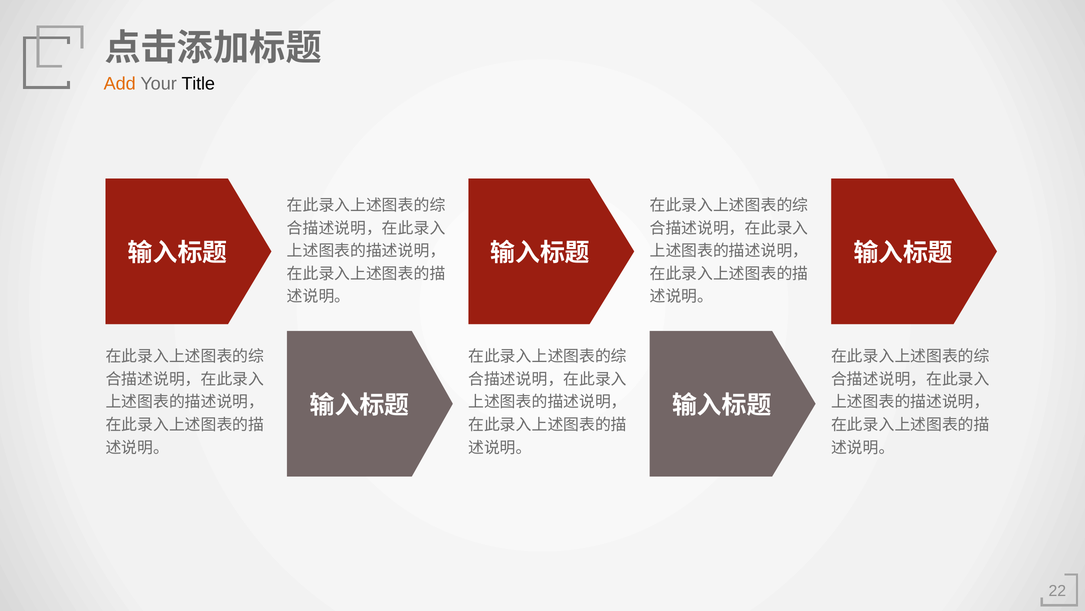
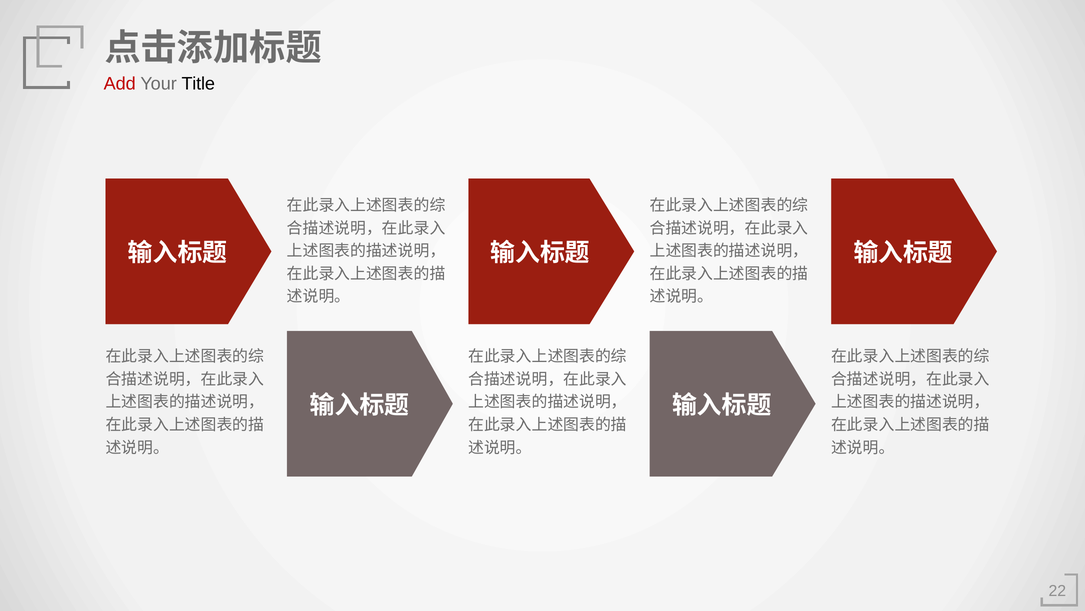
Add colour: orange -> red
